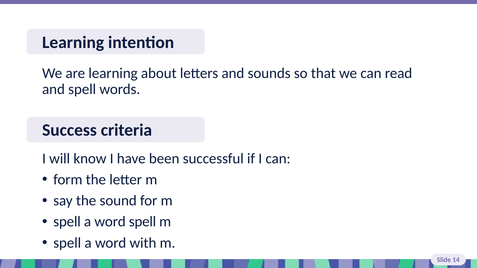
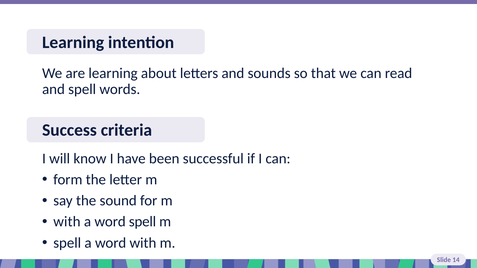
spell at (67, 222): spell -> with
